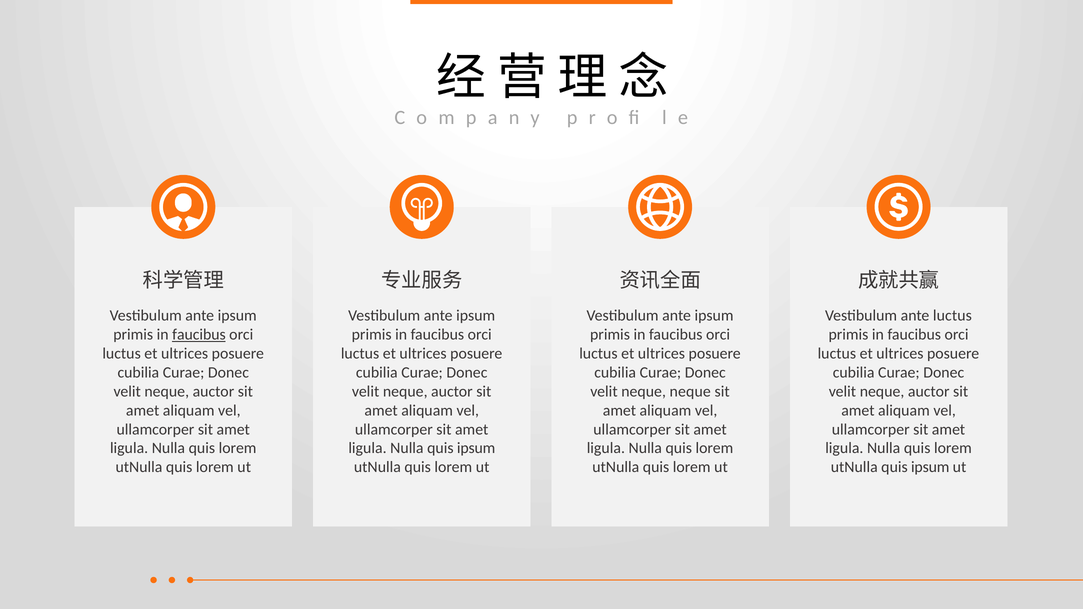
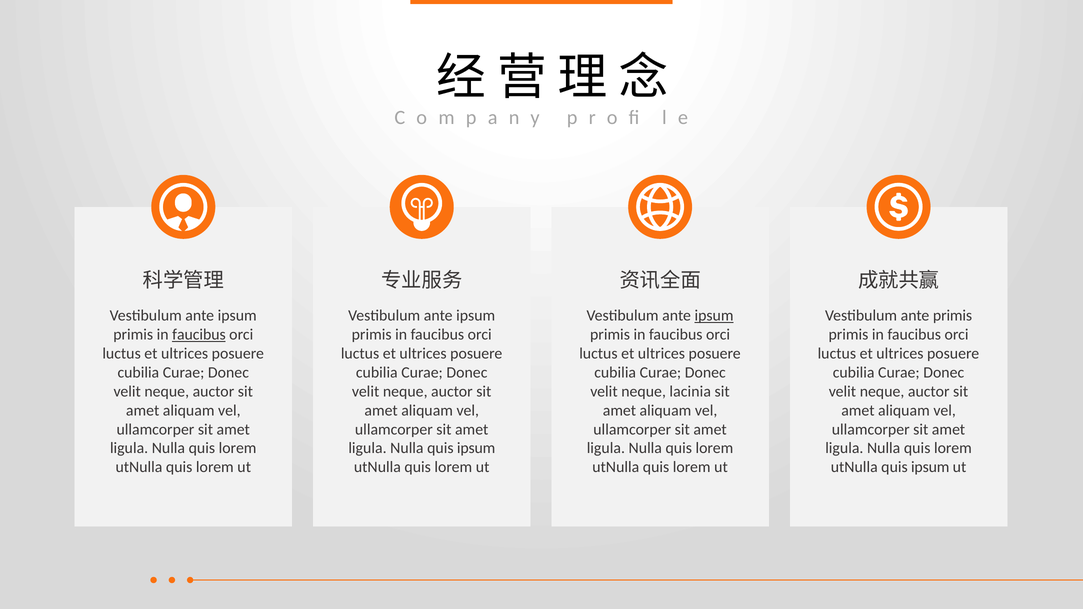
ipsum at (714, 316) underline: none -> present
ante luctus: luctus -> primis
neque neque: neque -> lacinia
